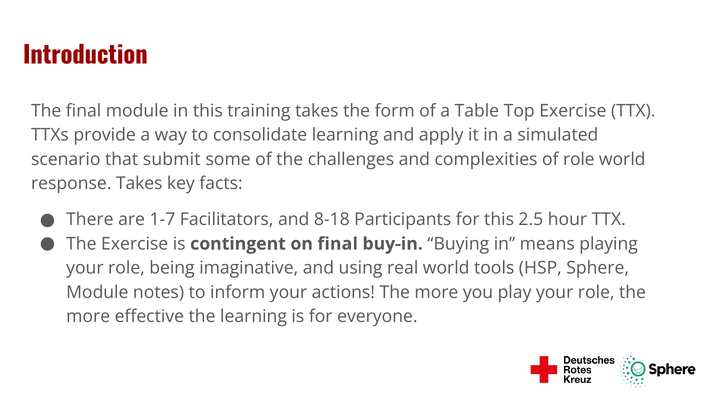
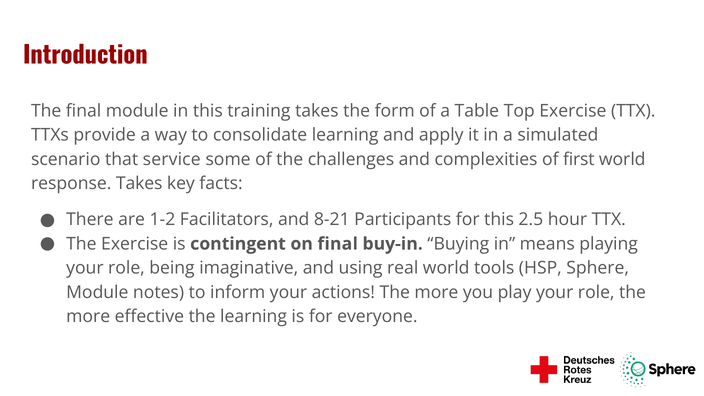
submit: submit -> service
of role: role -> first
1-7: 1-7 -> 1-2
8-18: 8-18 -> 8-21
